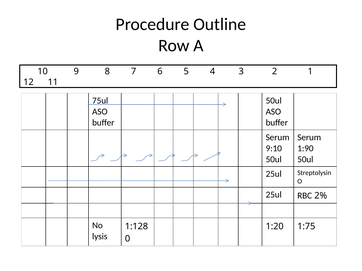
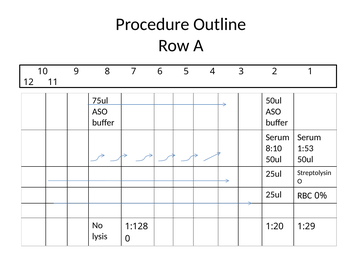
9:10: 9:10 -> 8:10
1:90: 1:90 -> 1:53
2%: 2% -> 0%
1:75: 1:75 -> 1:29
